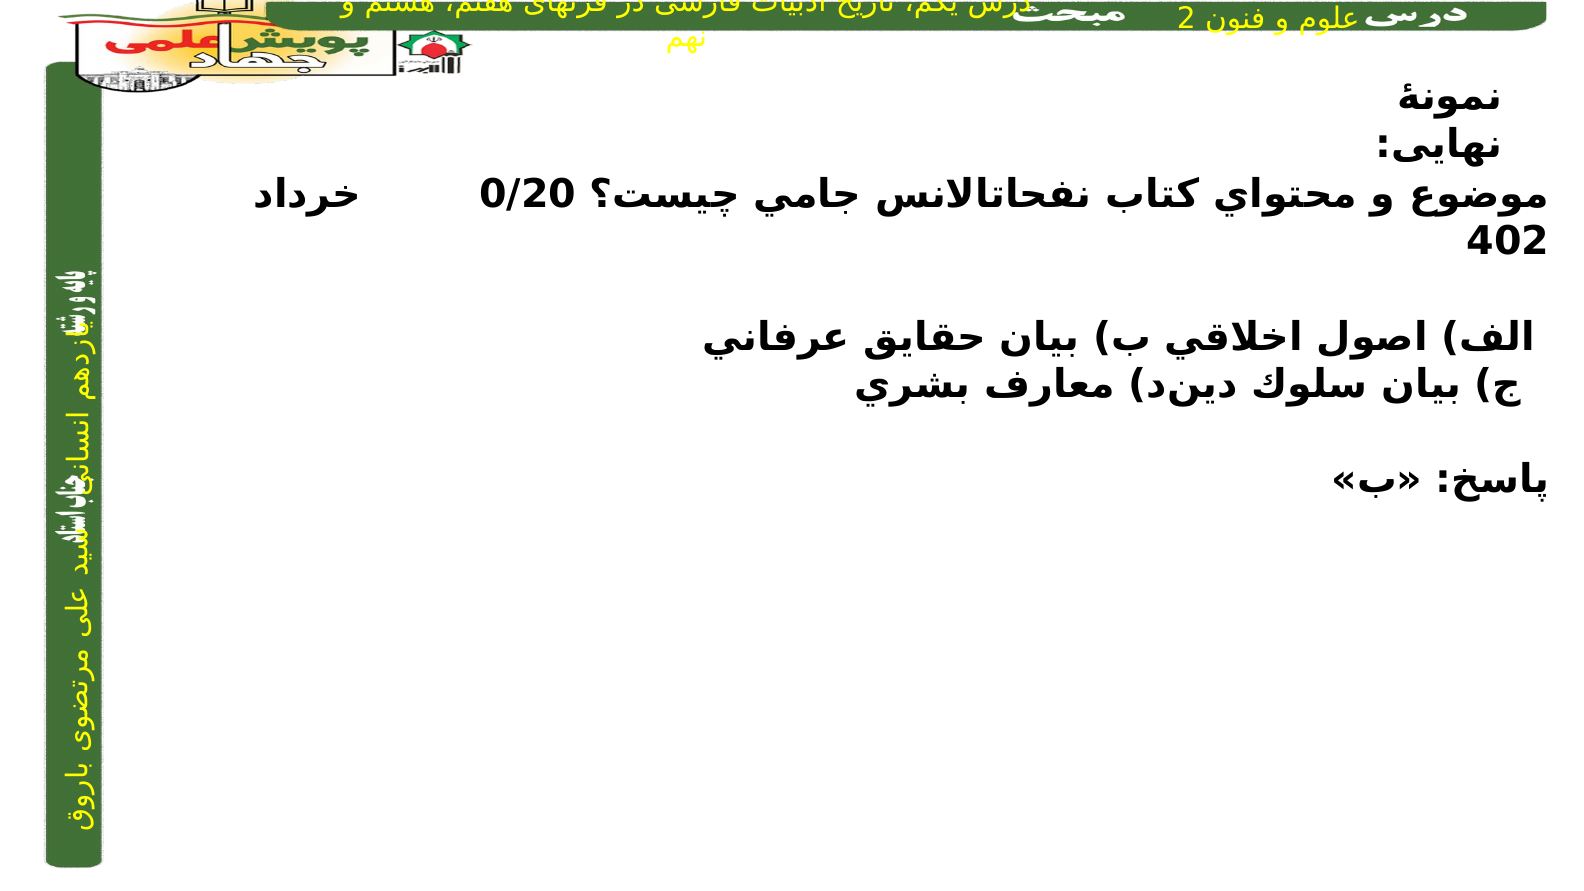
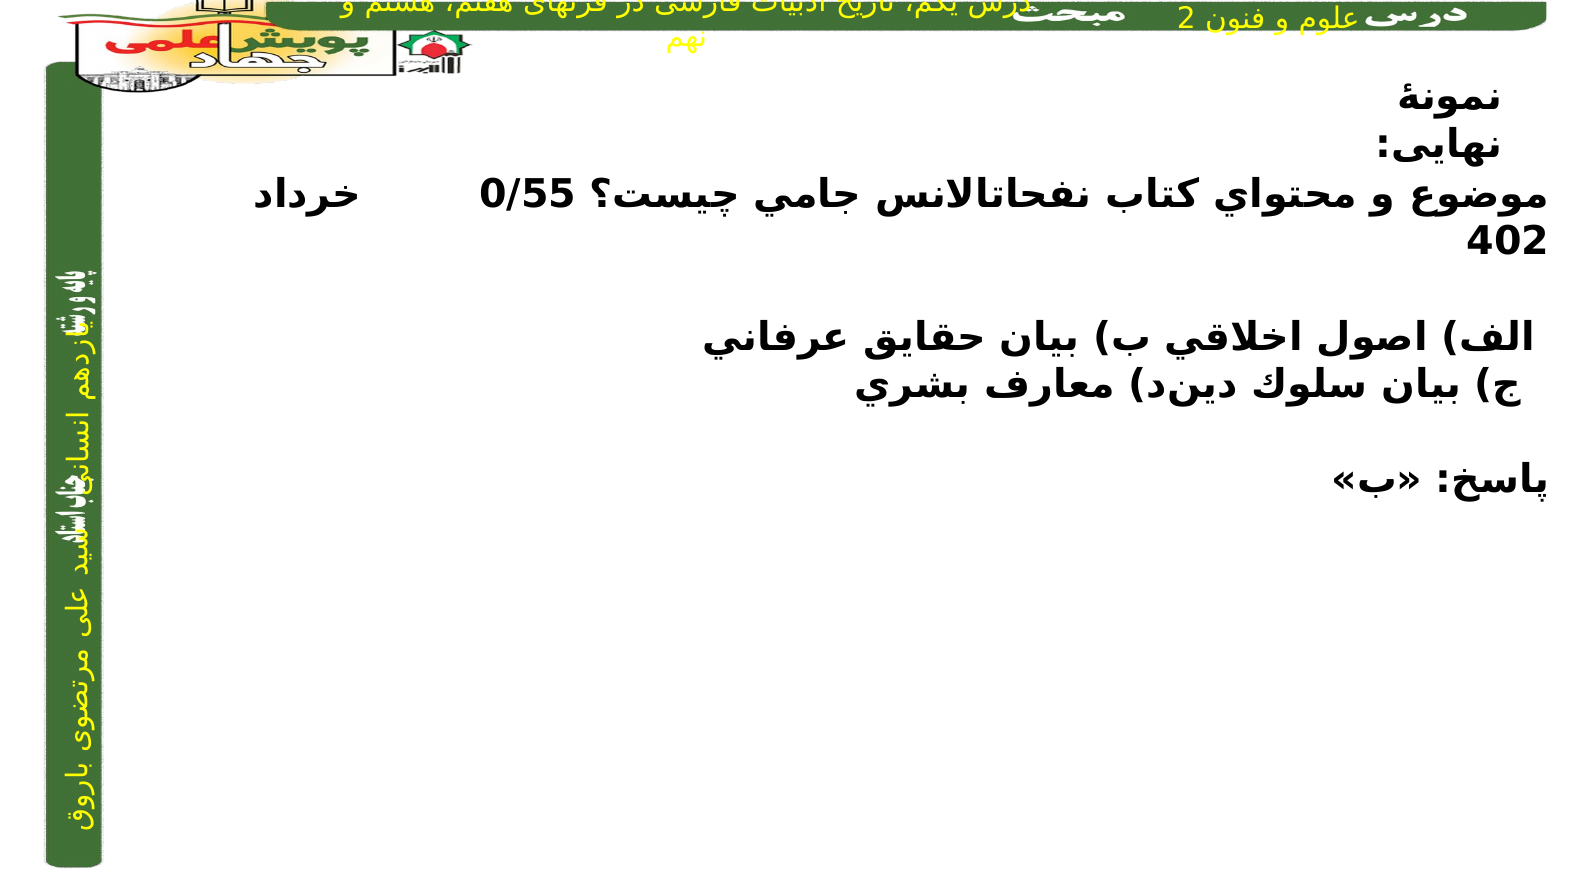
0/20: 0/20 -> 0/55
